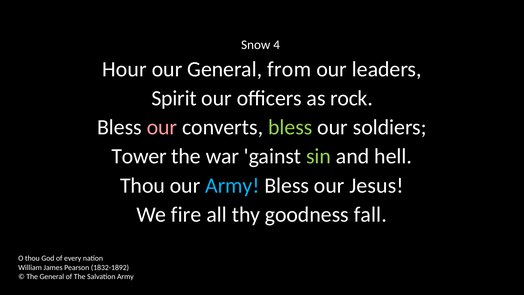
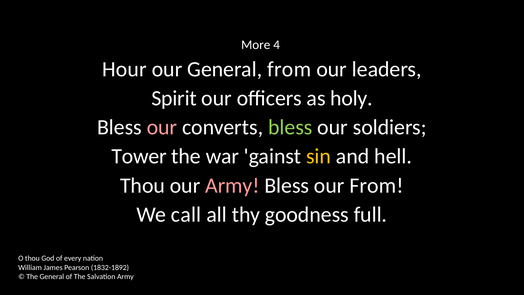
Snow: Snow -> More
rock: rock -> holy
sin colour: light green -> yellow
Army at (232, 185) colour: light blue -> pink
our Jesus: Jesus -> From
fire: fire -> call
fall: fall -> full
